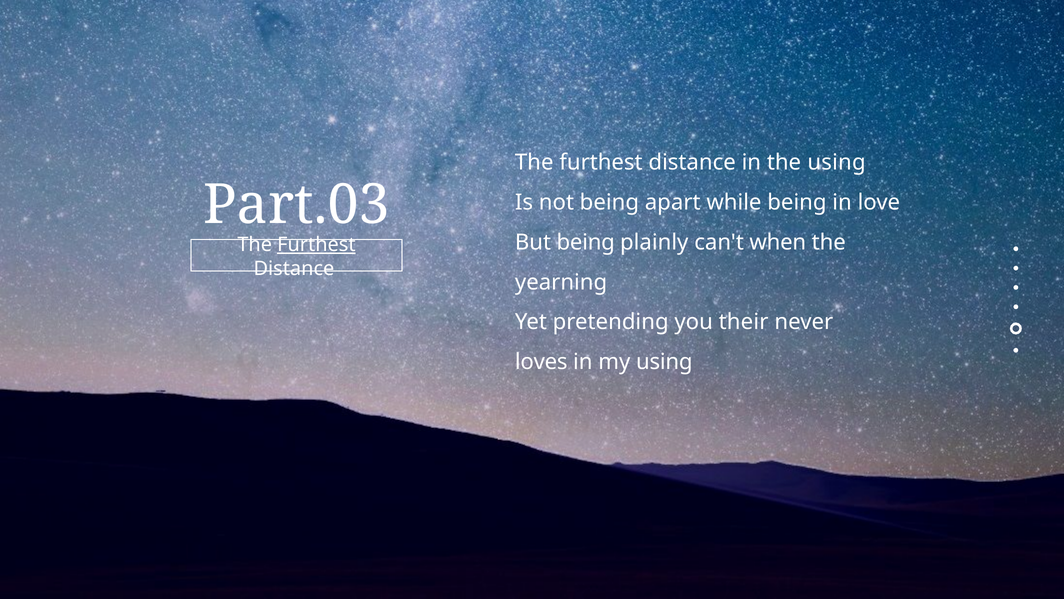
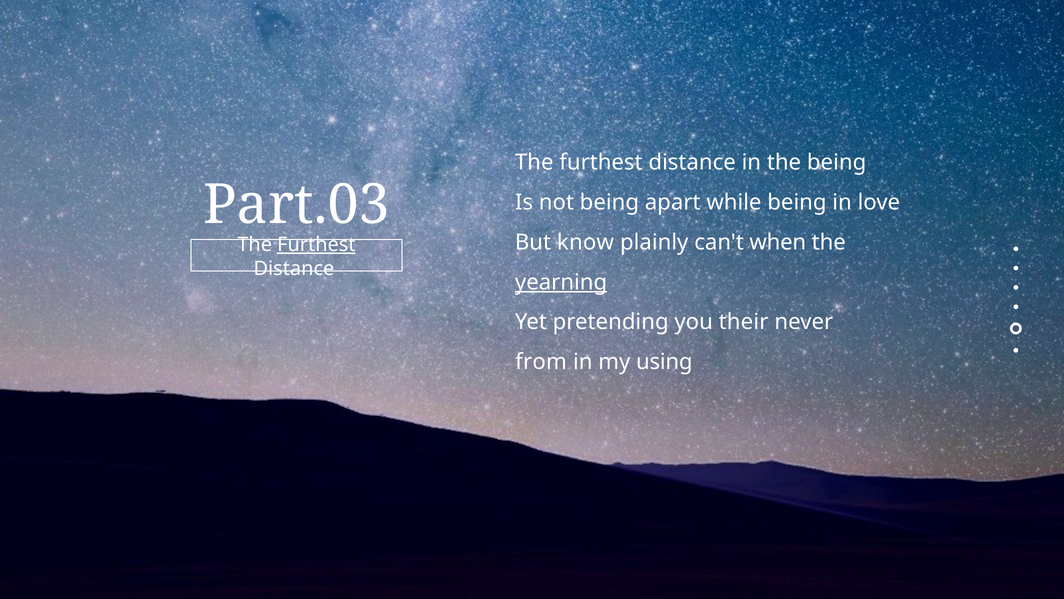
the using: using -> being
But being: being -> know
yearning underline: none -> present
loves: loves -> from
